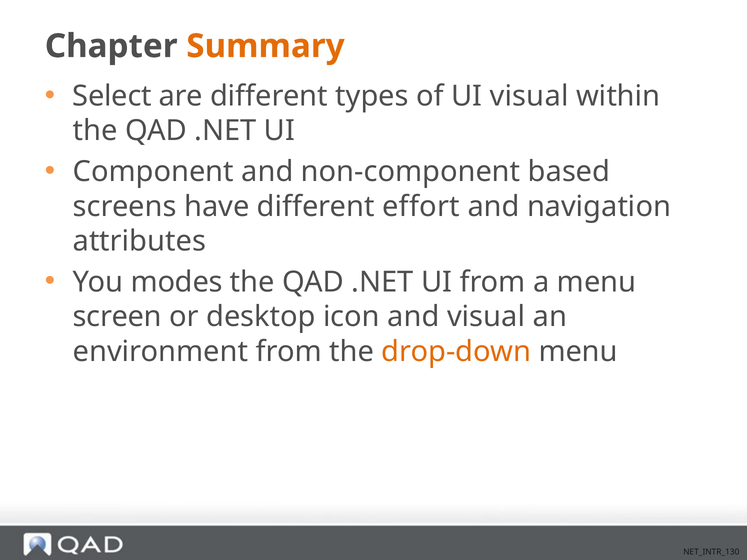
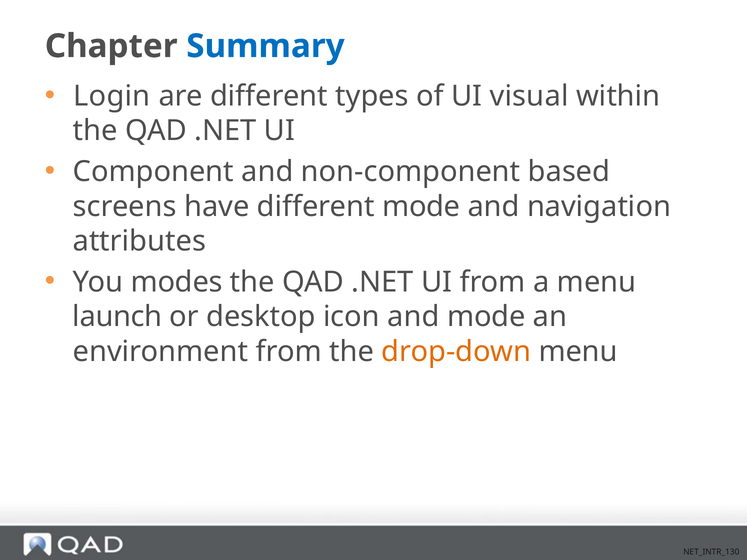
Summary colour: orange -> blue
Select: Select -> Login
different effort: effort -> mode
screen: screen -> launch
and visual: visual -> mode
